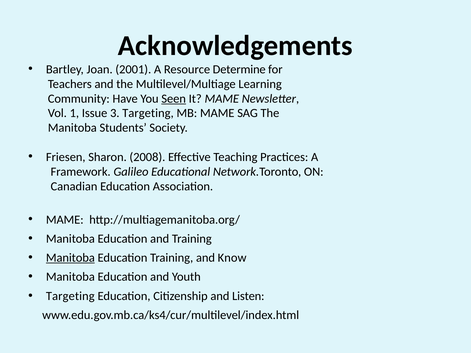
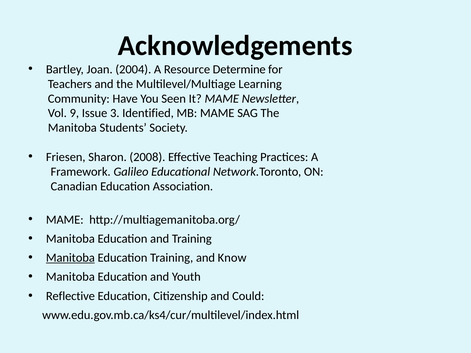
2001: 2001 -> 2004
Seen underline: present -> none
1: 1 -> 9
3 Targeting: Targeting -> Identified
Targeting at (70, 296): Targeting -> Reflective
Listen: Listen -> Could
